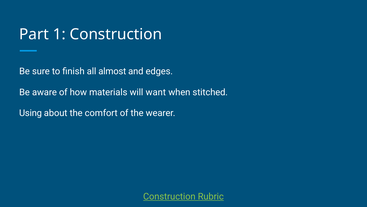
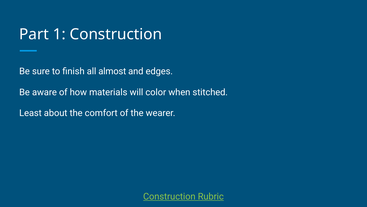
want: want -> color
Using: Using -> Least
